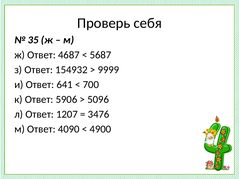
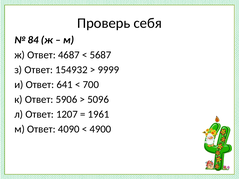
35: 35 -> 84
3476: 3476 -> 1961
